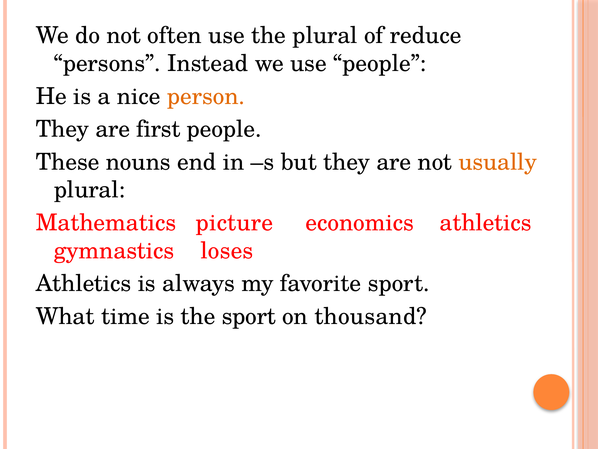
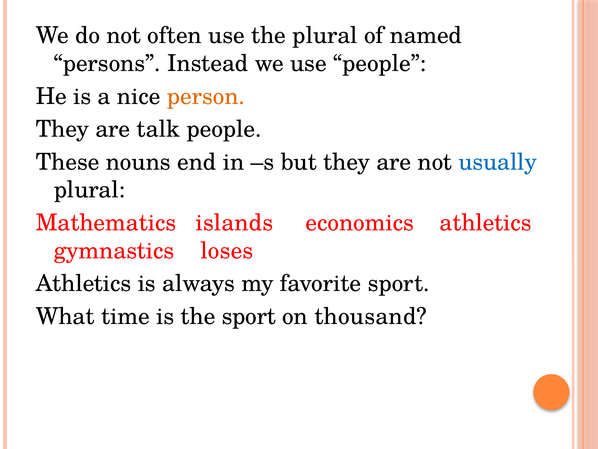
reduce: reduce -> named
first: first -> talk
usually colour: orange -> blue
picture: picture -> islands
